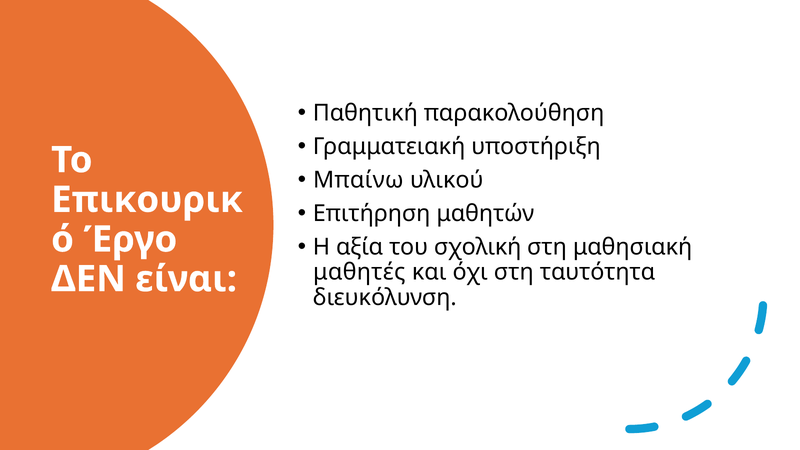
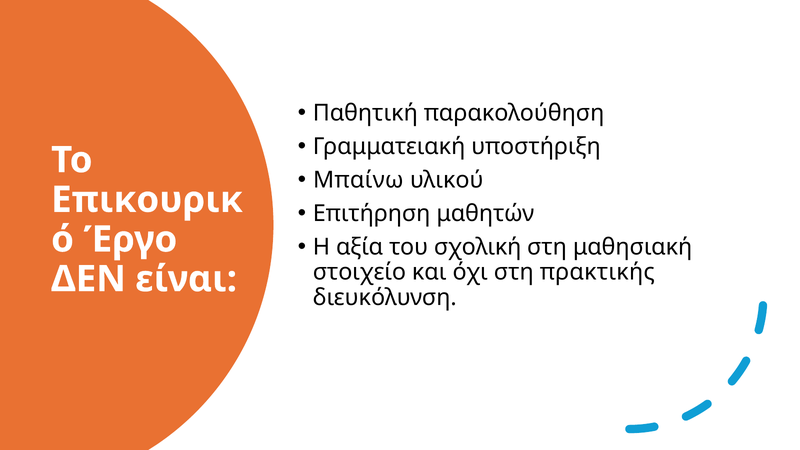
μαθητές: μαθητές -> στοιχείο
ταυτότητα: ταυτότητα -> πρακτικής
